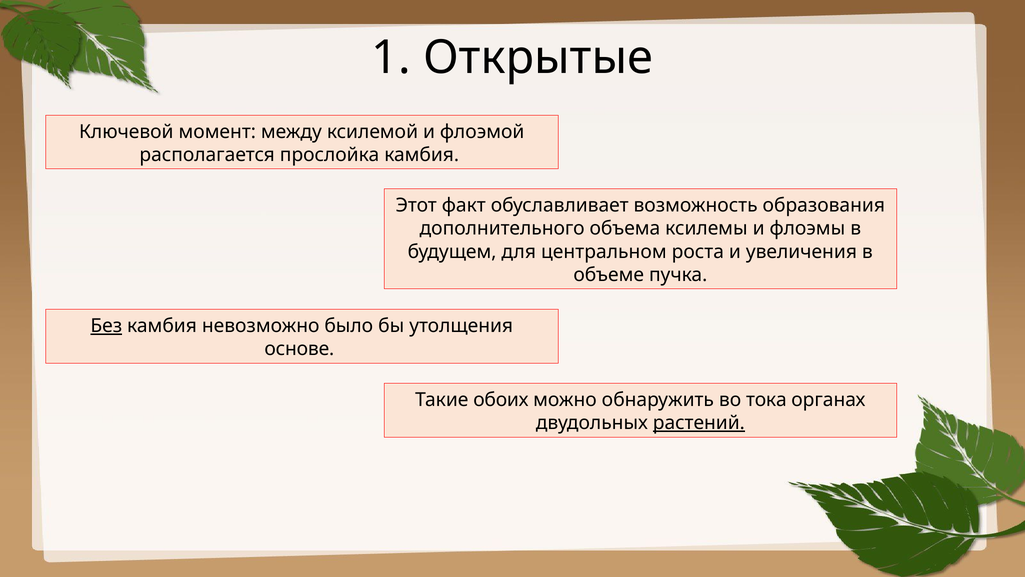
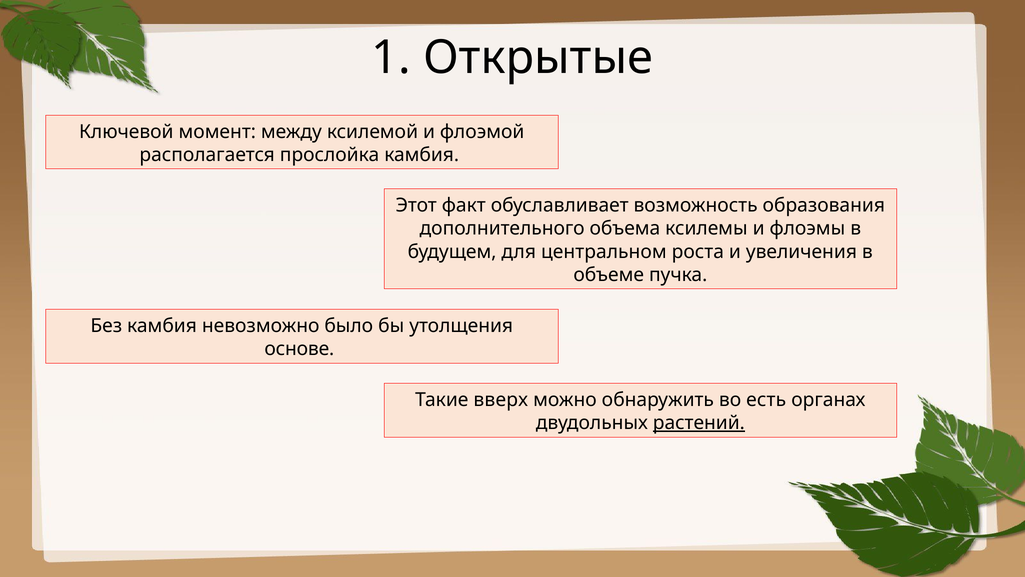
Без underline: present -> none
обоих: обоих -> вверх
тока: тока -> есть
